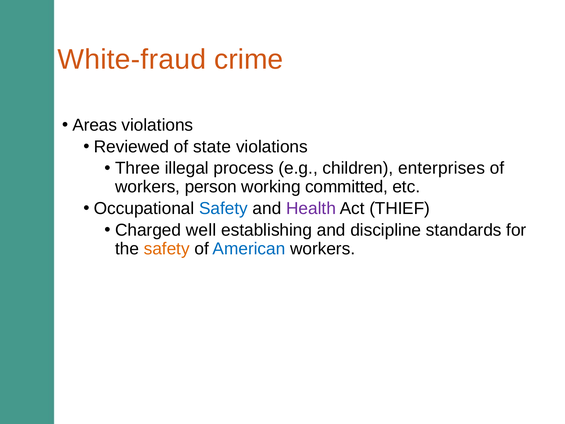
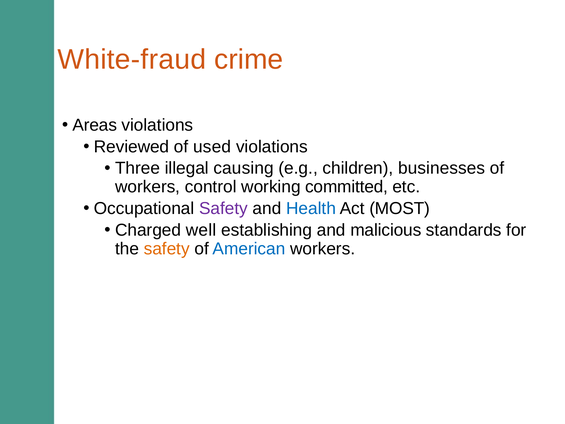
state: state -> used
process: process -> causing
enterprises: enterprises -> businesses
person: person -> control
Safety at (224, 208) colour: blue -> purple
Health colour: purple -> blue
THIEF: THIEF -> MOST
discipline: discipline -> malicious
